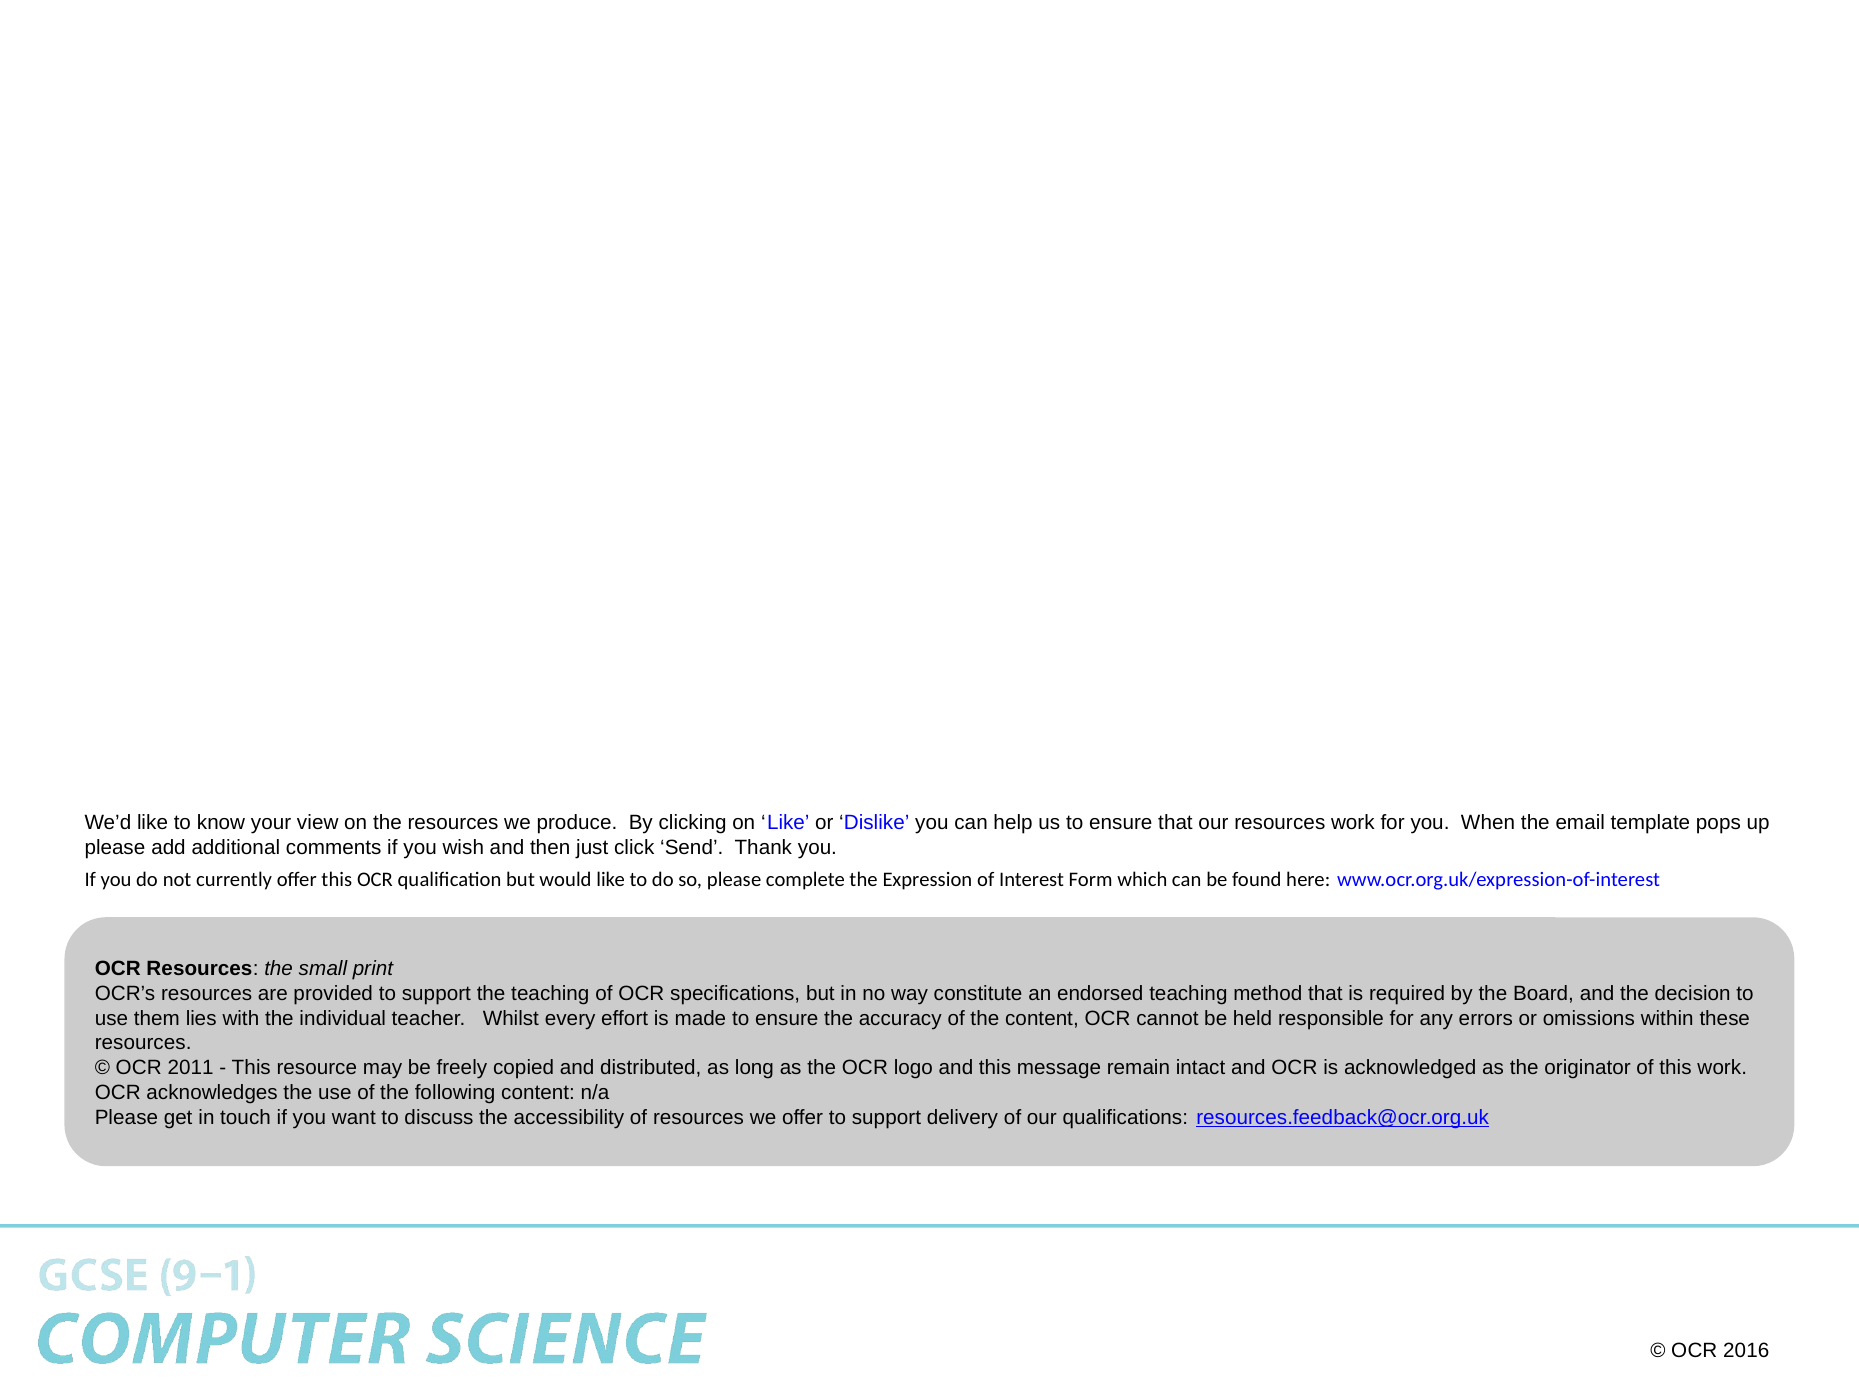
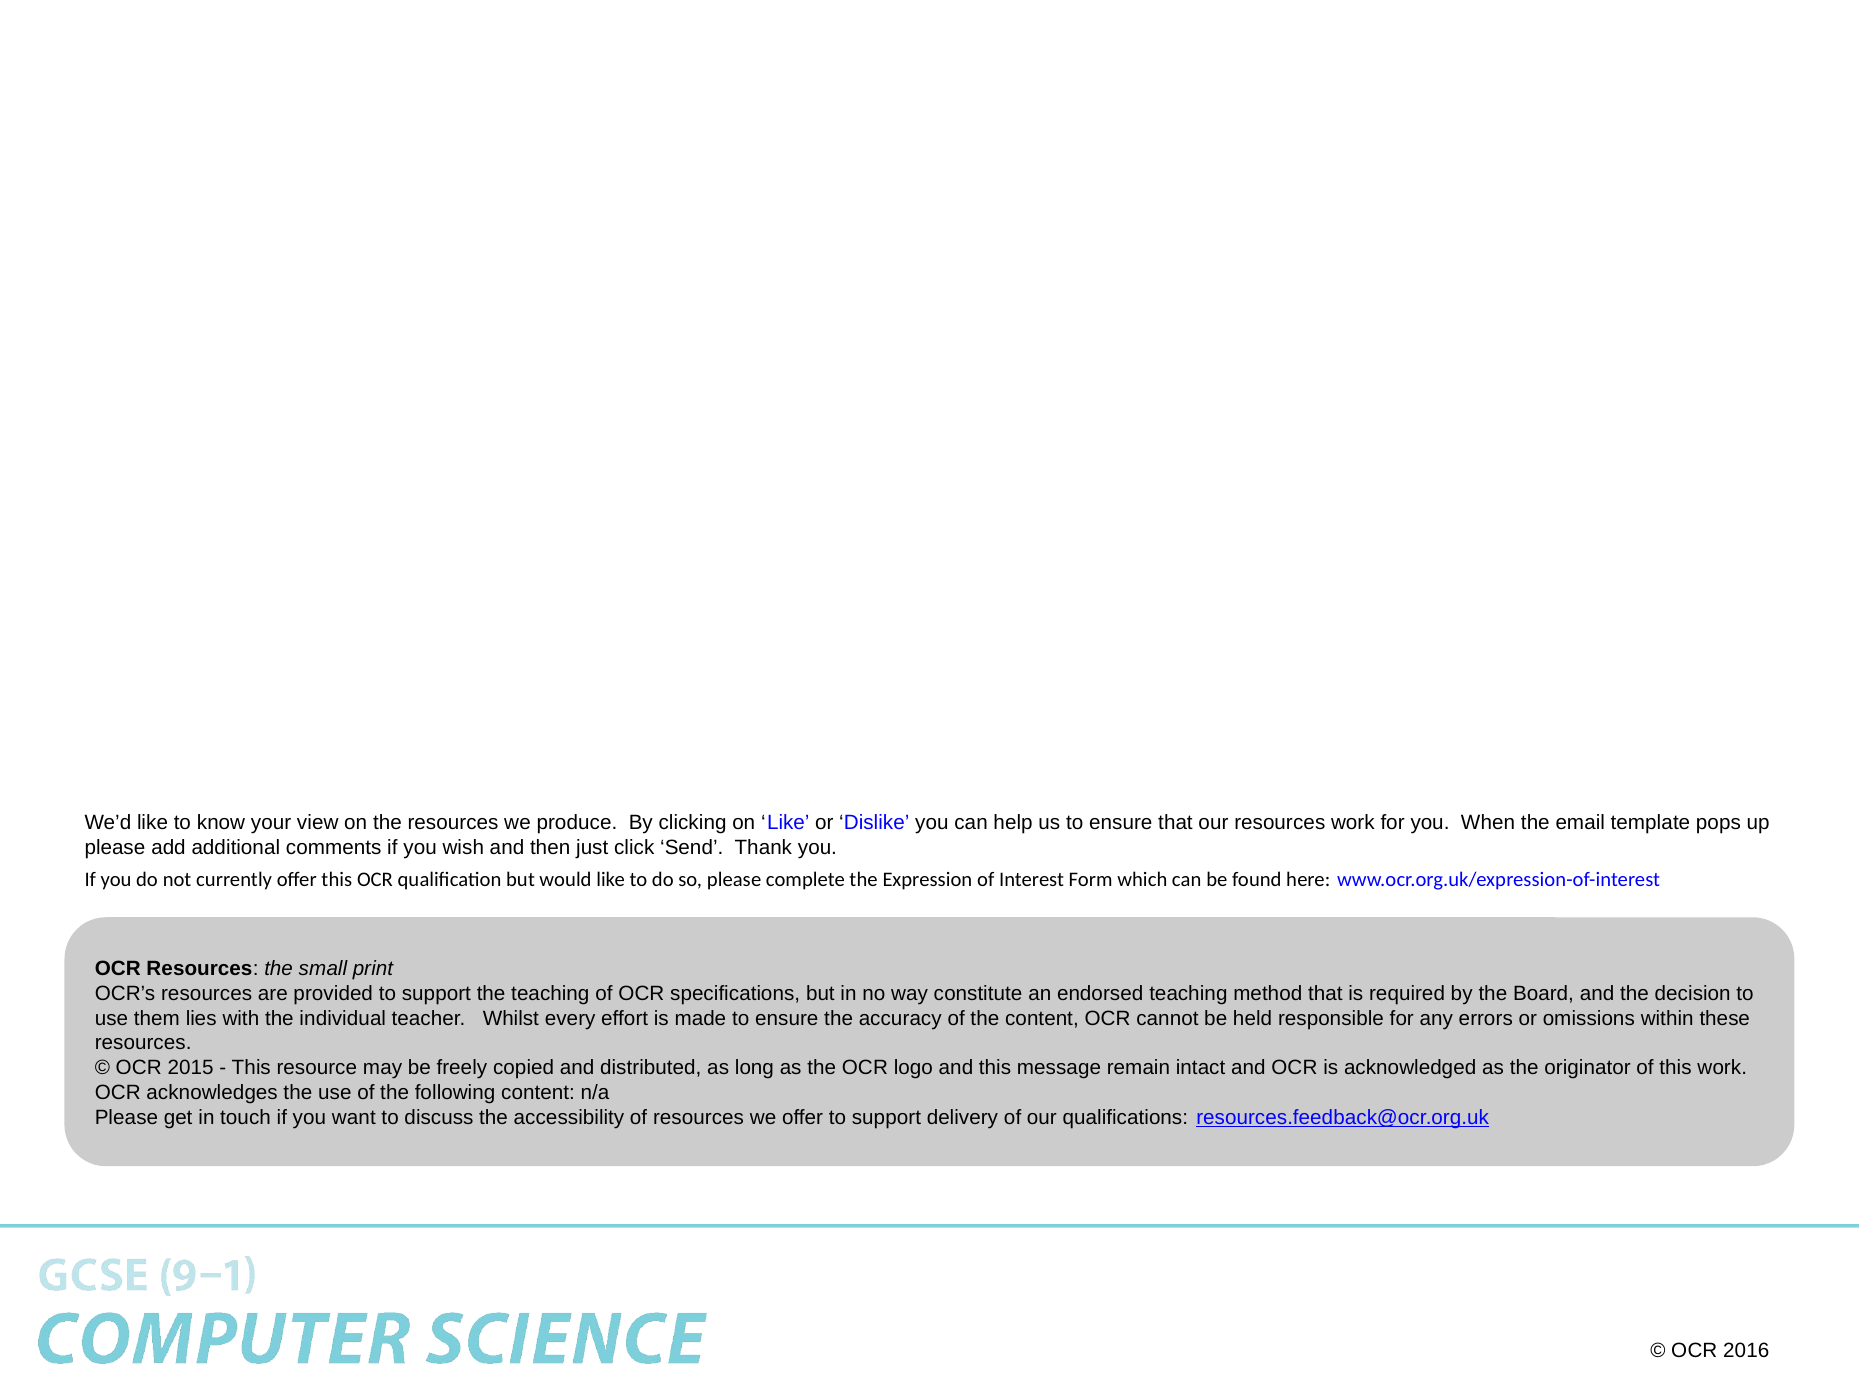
2011: 2011 -> 2015
